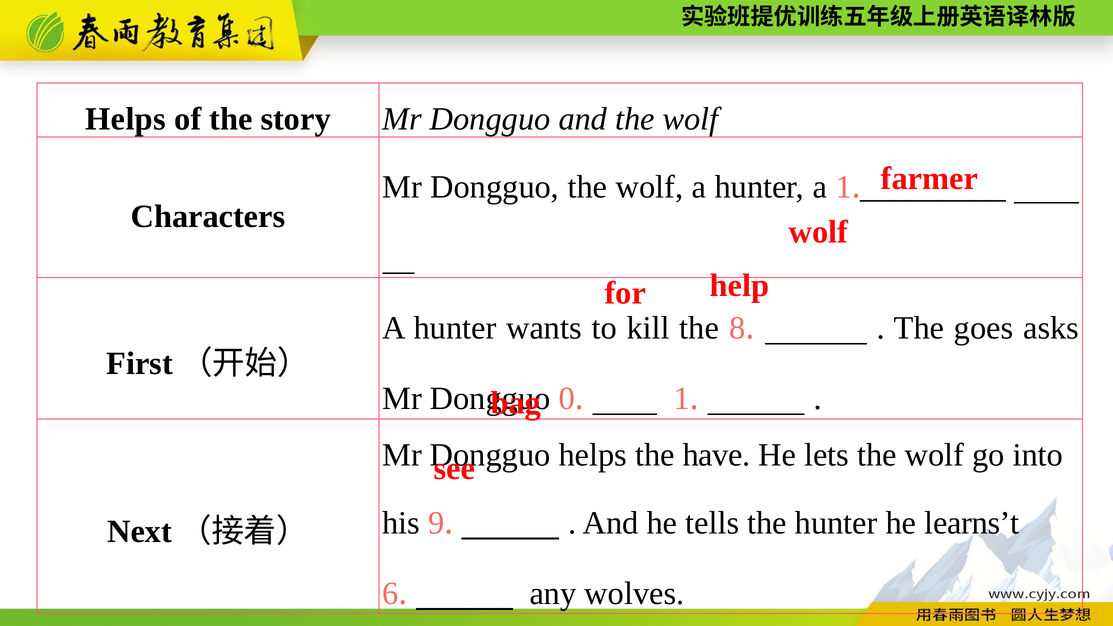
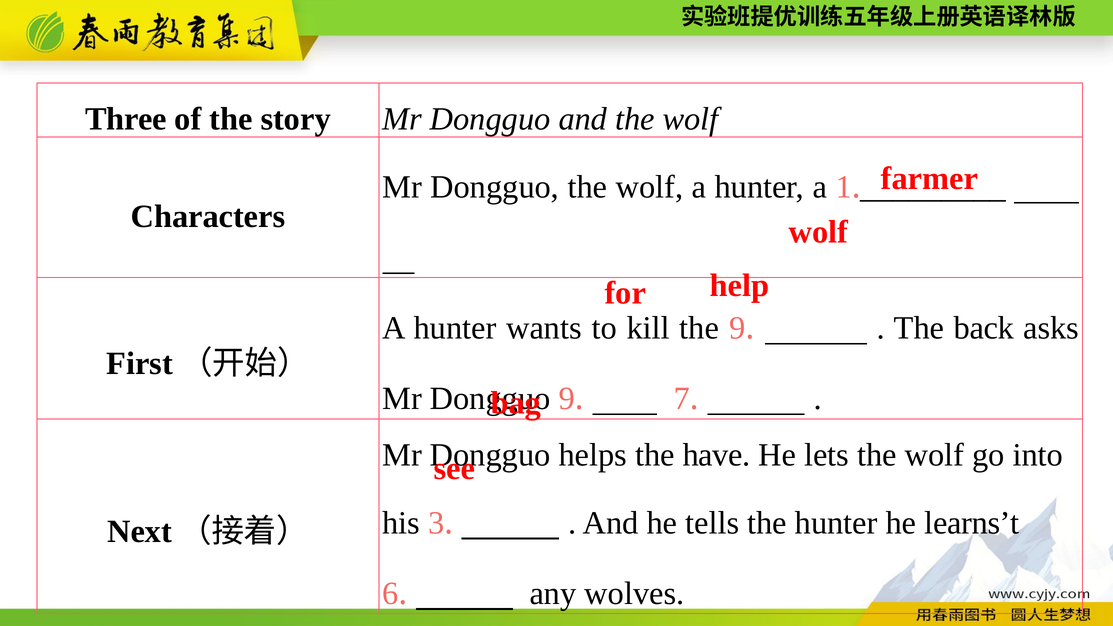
Helps at (126, 119): Helps -> Three
the 8: 8 -> 9
goes: goes -> back
0 at (567, 399): 0 -> 9
1 at (682, 399): 1 -> 7
9: 9 -> 3
